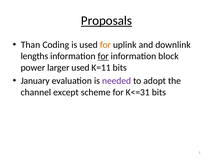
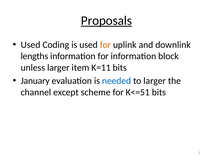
Than at (31, 45): Than -> Used
for at (103, 56) underline: present -> none
power: power -> unless
larger used: used -> item
needed colour: purple -> blue
to adopt: adopt -> larger
K<=31: K<=31 -> K<=51
